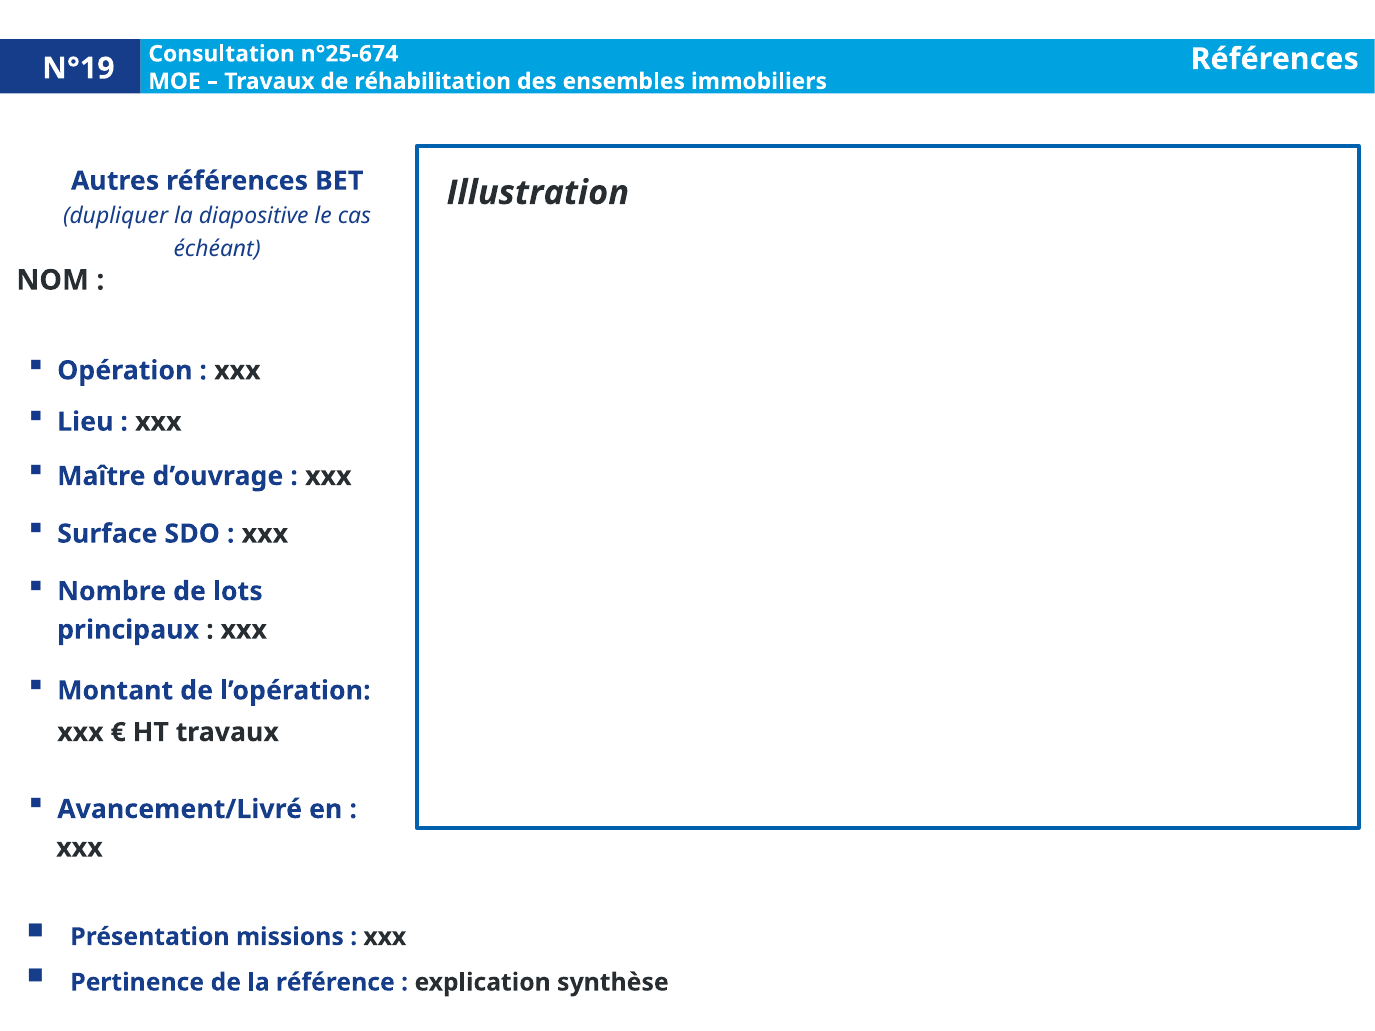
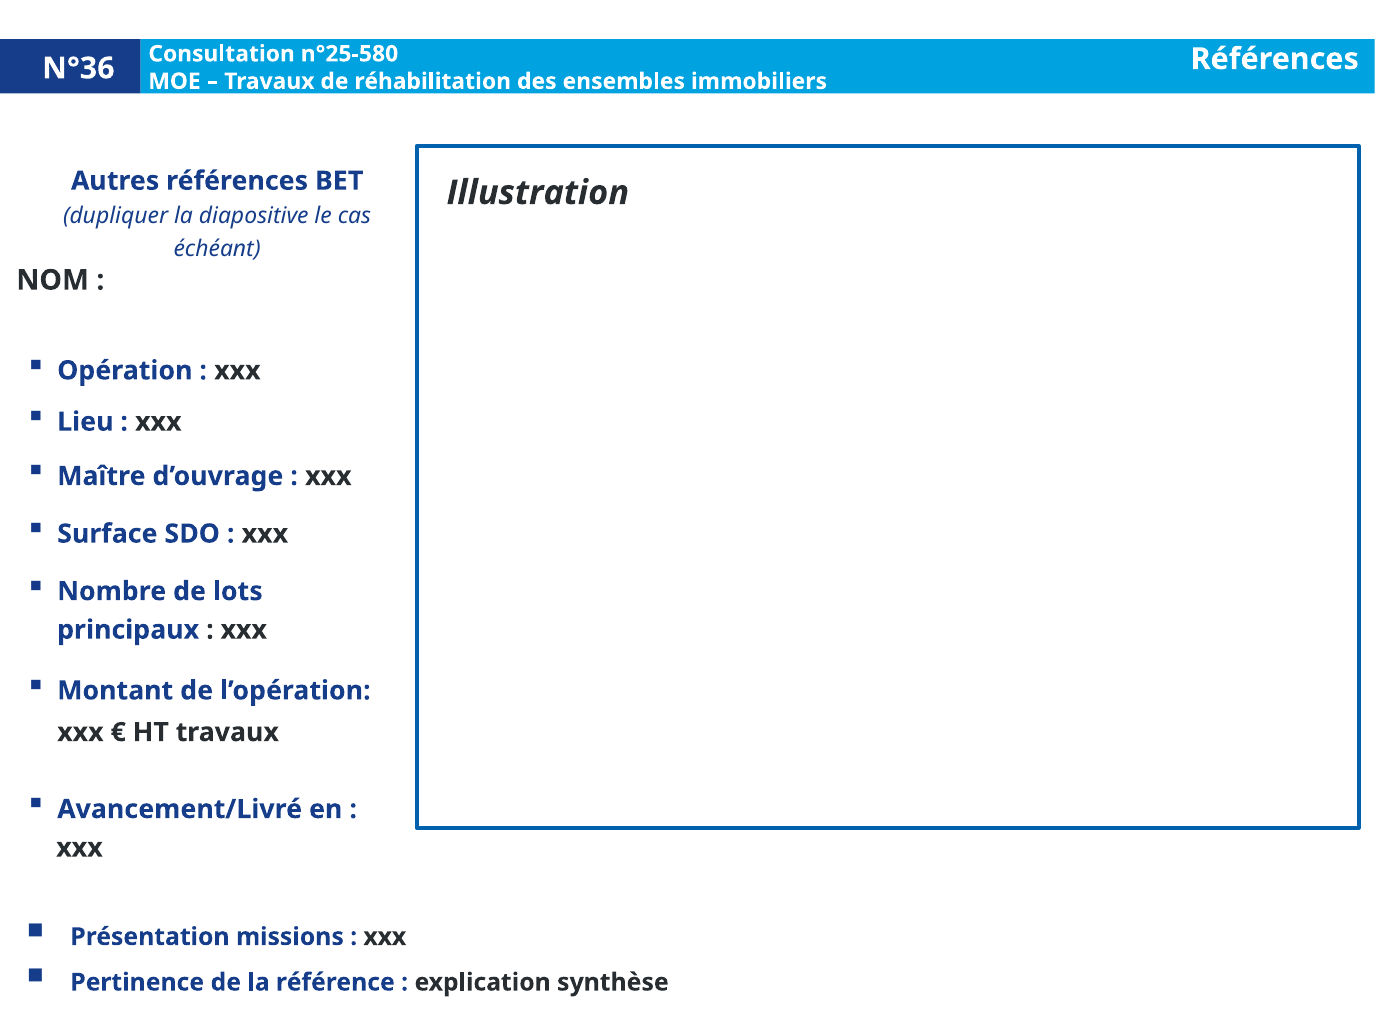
n°25-674: n°25-674 -> n°25-580
N°19: N°19 -> N°36
